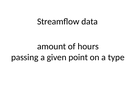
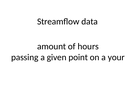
type: type -> your
